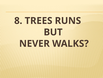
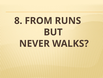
TREES: TREES -> FROM
